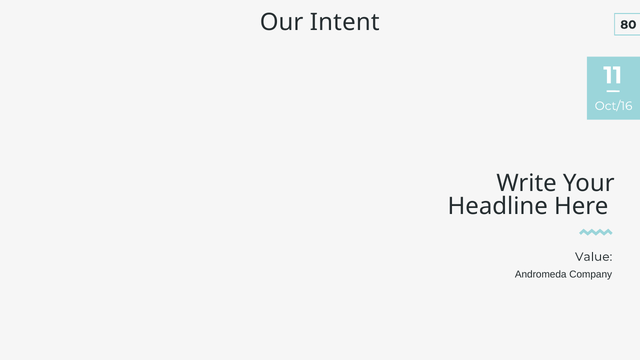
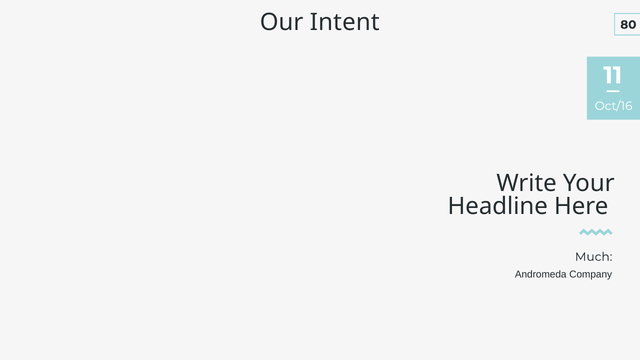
Value: Value -> Much
